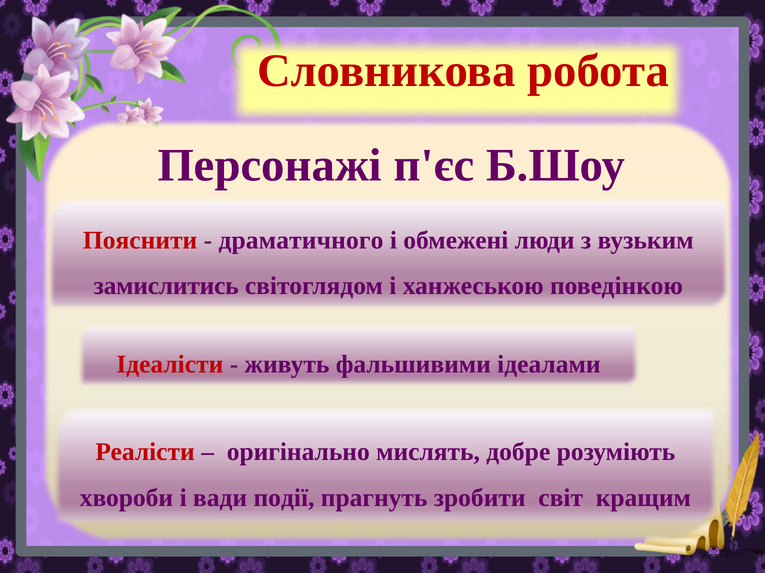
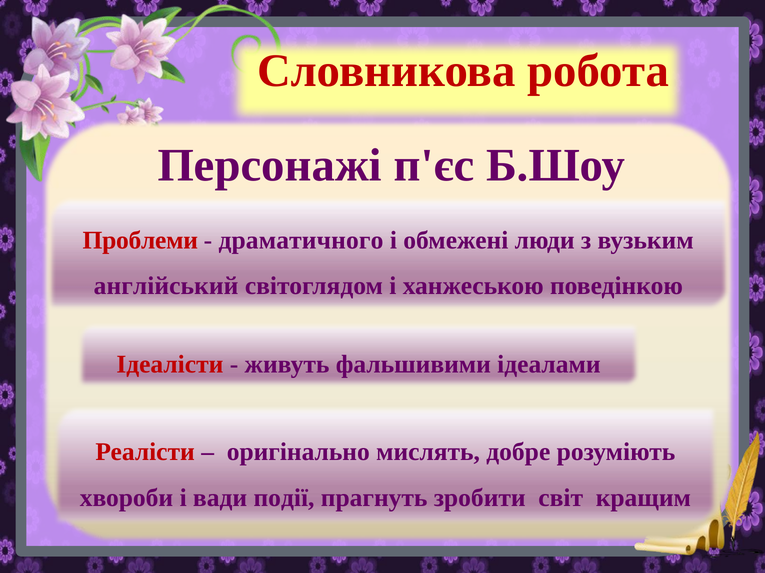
Пояснити: Пояснити -> Проблеми
замислитись: замислитись -> англійський
